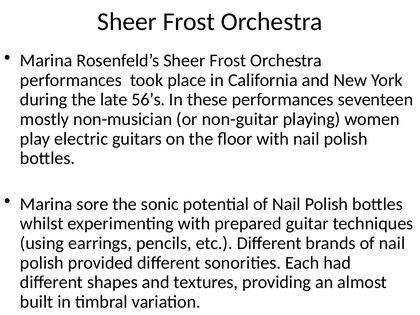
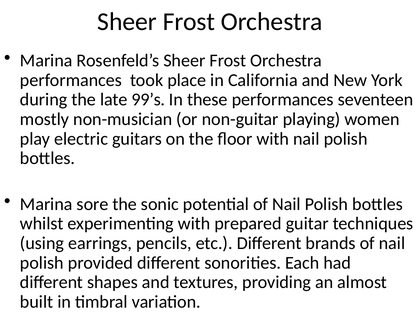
56’s: 56’s -> 99’s
